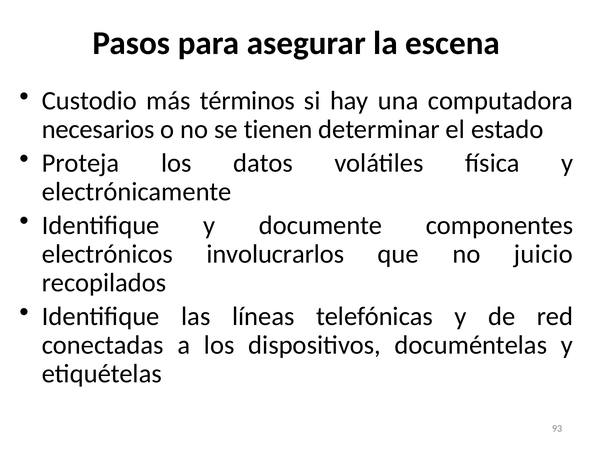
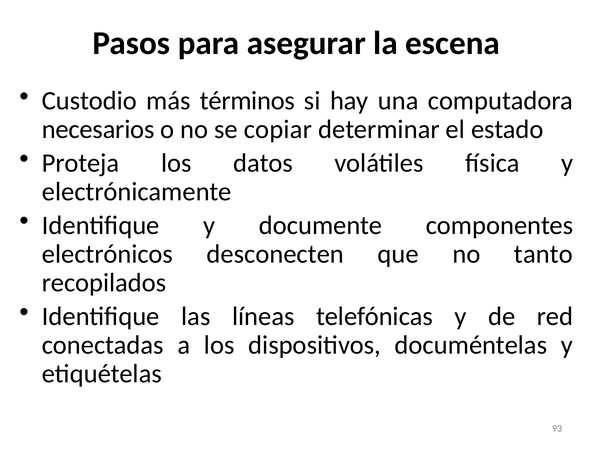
tienen: tienen -> copiar
involucrarlos: involucrarlos -> desconecten
juicio: juicio -> tanto
